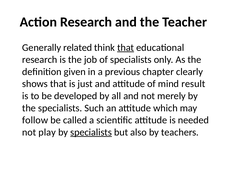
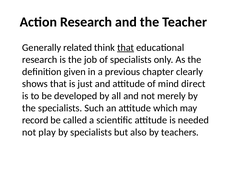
result: result -> direct
follow: follow -> record
specialists at (91, 132) underline: present -> none
